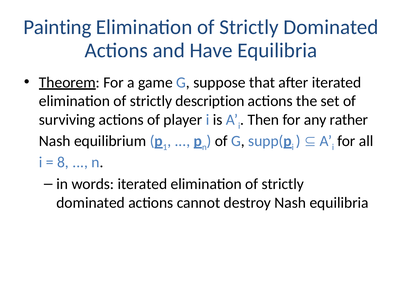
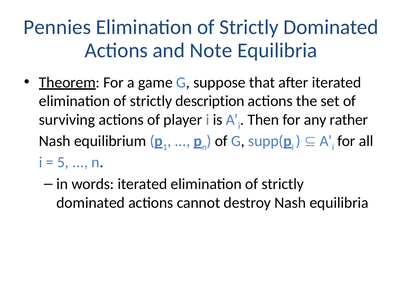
Painting: Painting -> Pennies
Have: Have -> Note
8: 8 -> 5
